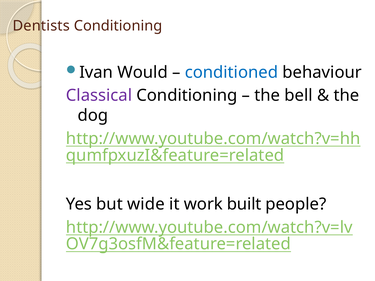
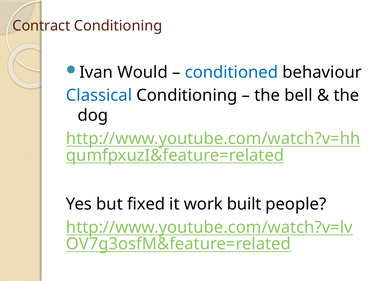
Dentists: Dentists -> Contract
Classical colour: purple -> blue
wide: wide -> fixed
